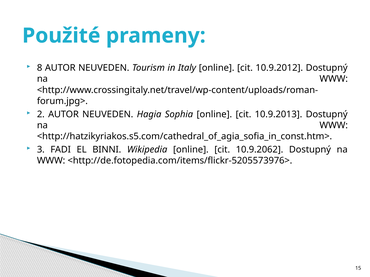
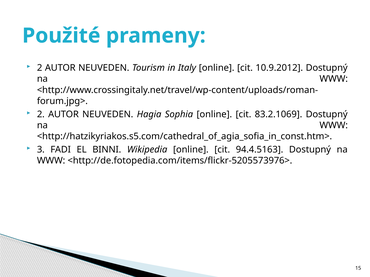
8 at (40, 68): 8 -> 2
10.9.2013: 10.9.2013 -> 83.2.1069
10.9.2062: 10.9.2062 -> 94.4.5163
